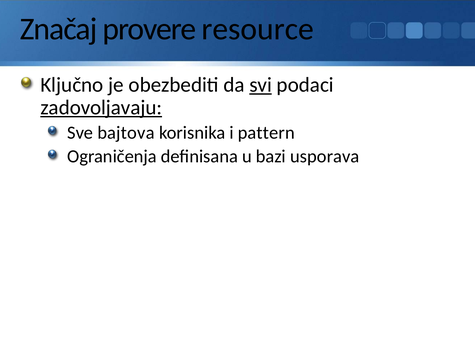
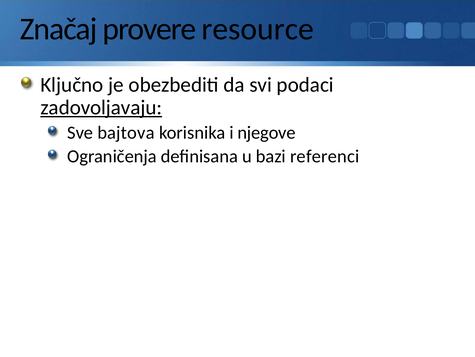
svi underline: present -> none
pattern: pattern -> njegove
usporava: usporava -> referenci
